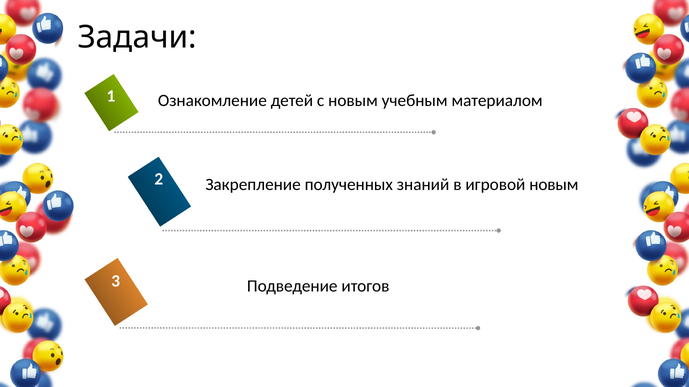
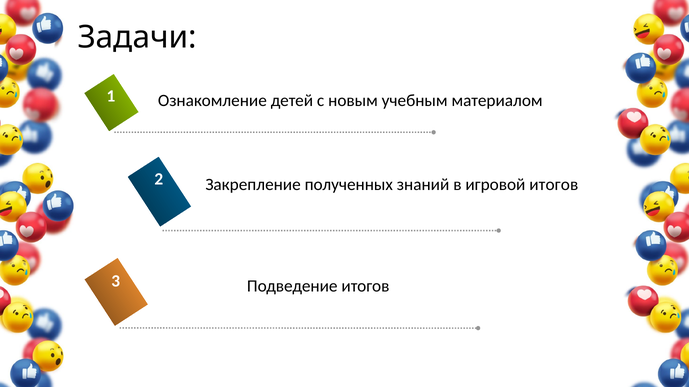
игровой новым: новым -> итогов
